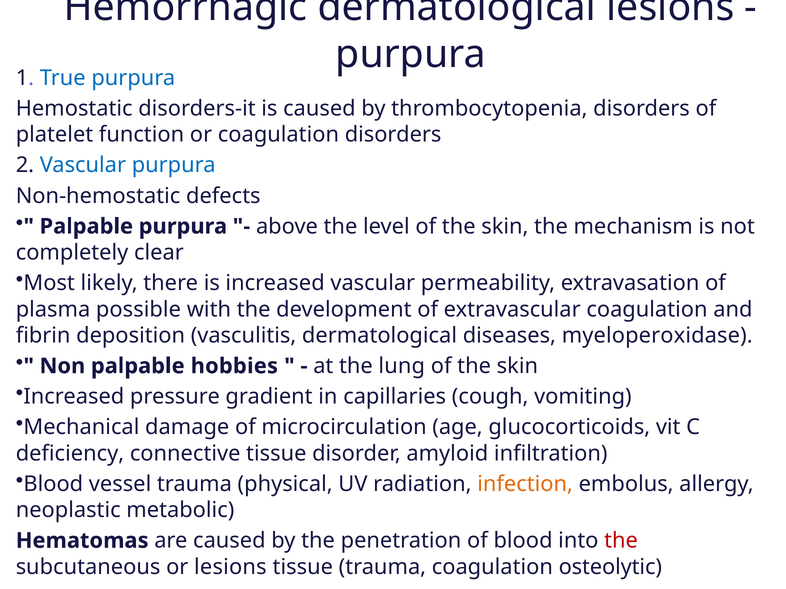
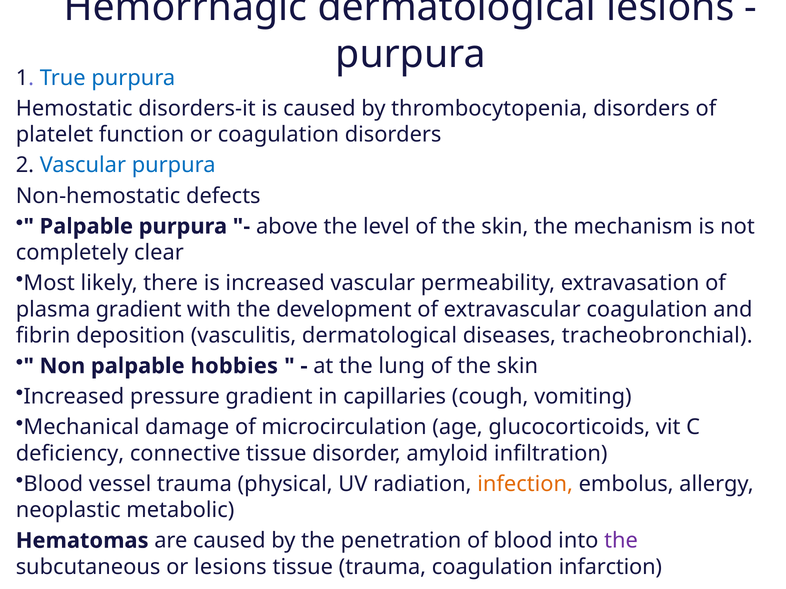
plasma possible: possible -> gradient
myeloperoxidase: myeloperoxidase -> tracheobronchial
the at (621, 541) colour: red -> purple
osteolytic: osteolytic -> infarction
